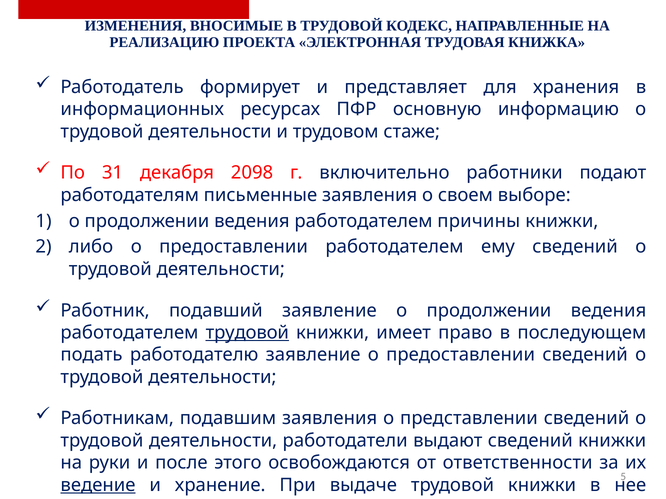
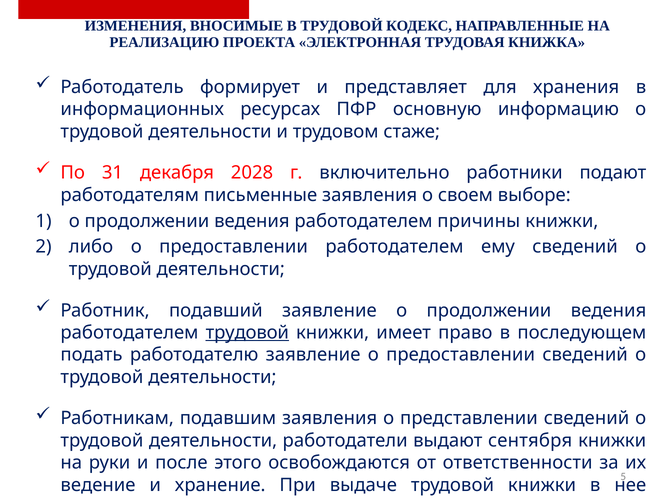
2098: 2098 -> 2028
выдают сведений: сведений -> сентября
ведение underline: present -> none
